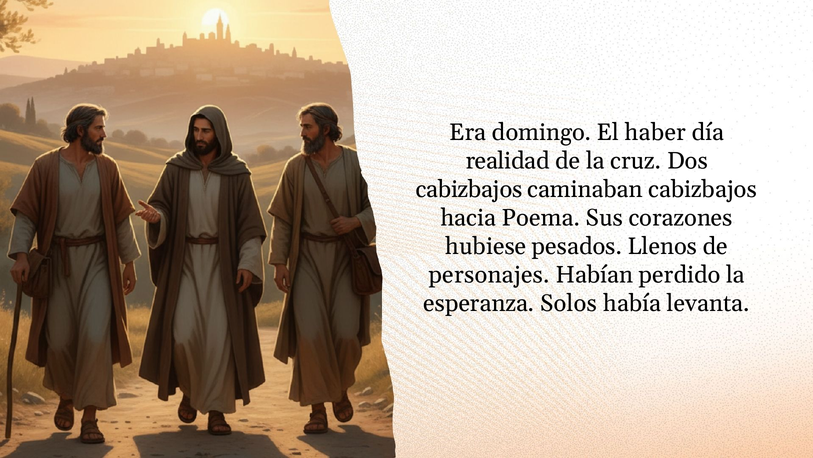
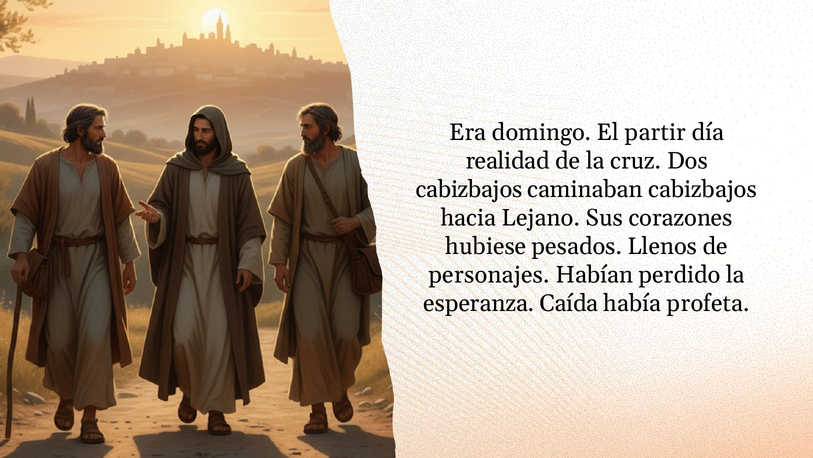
haber: haber -> partir
Poema: Poema -> Lejano
Solos: Solos -> Caída
levanta: levanta -> profeta
